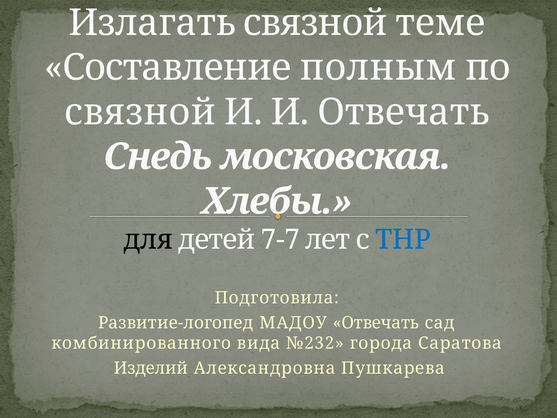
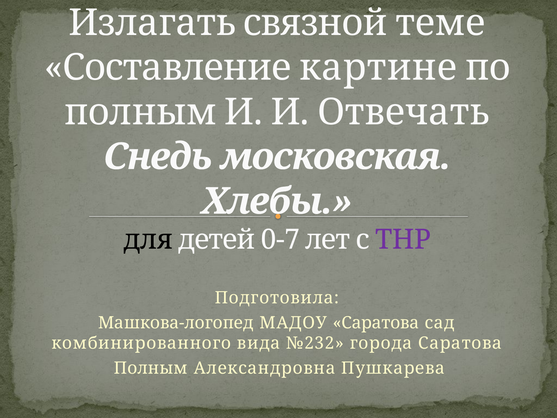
полным: полным -> картине
связной at (140, 112): связной -> полным
7-7: 7-7 -> 0-7
ТНР colour: blue -> purple
Развитие-логопед: Развитие-логопед -> Машкова-логопед
МАДОУ Отвечать: Отвечать -> Саратова
Изделий at (151, 368): Изделий -> Полным
